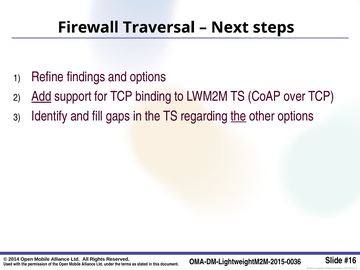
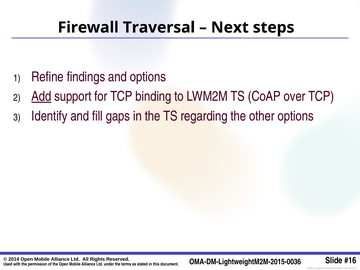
the at (238, 116) underline: present -> none
